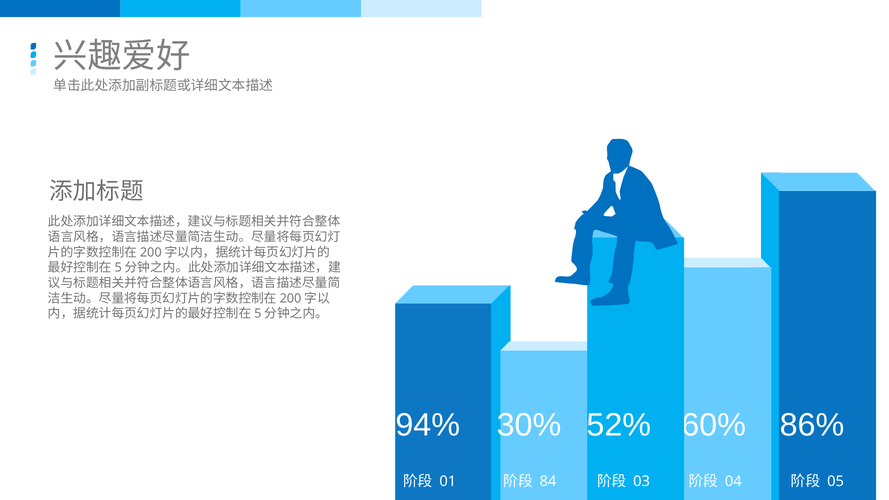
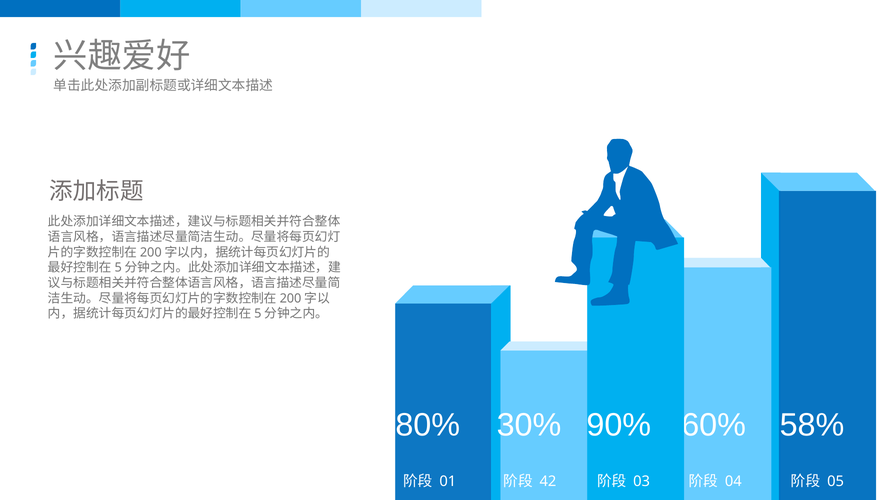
94%: 94% -> 80%
52%: 52% -> 90%
86%: 86% -> 58%
84: 84 -> 42
